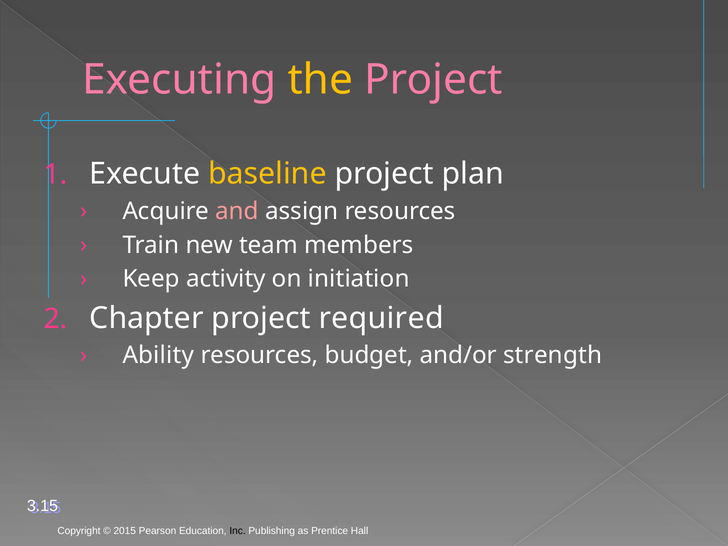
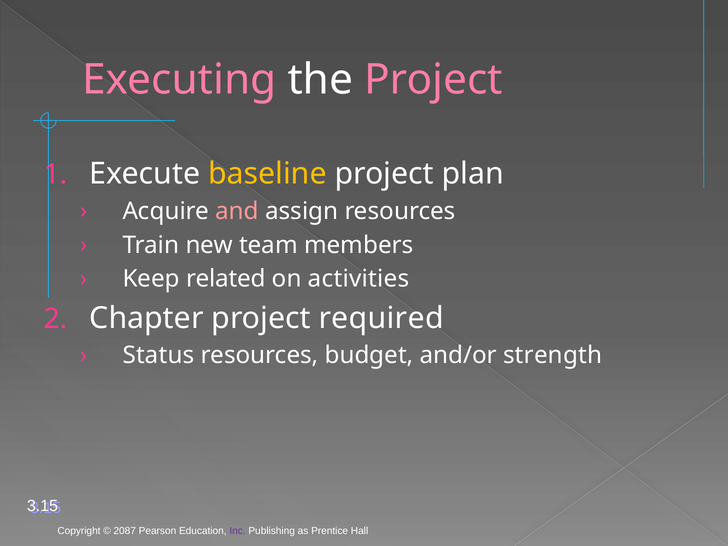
the colour: yellow -> white
activity: activity -> related
initiation: initiation -> activities
Ability: Ability -> Status
2015: 2015 -> 2087
Inc colour: black -> purple
